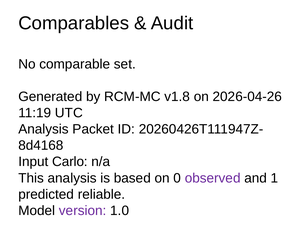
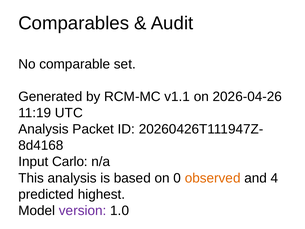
v1.8: v1.8 -> v1.1
observed colour: purple -> orange
1: 1 -> 4
reliable: reliable -> highest
